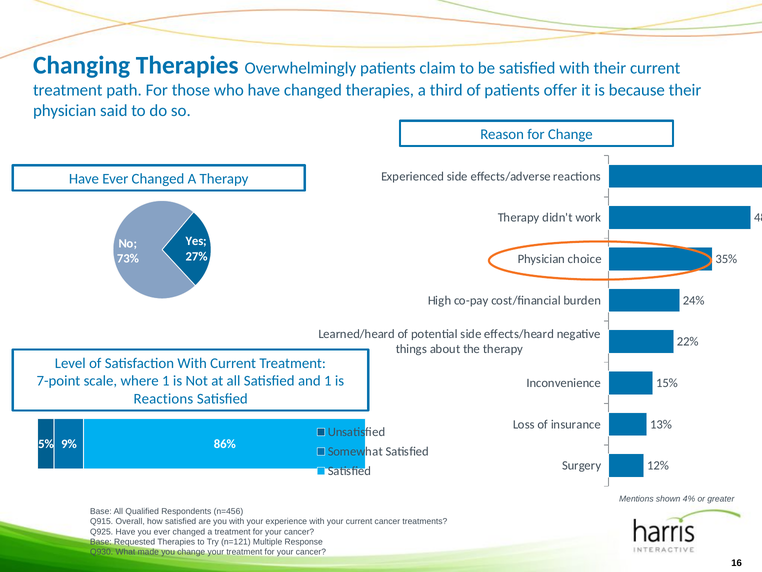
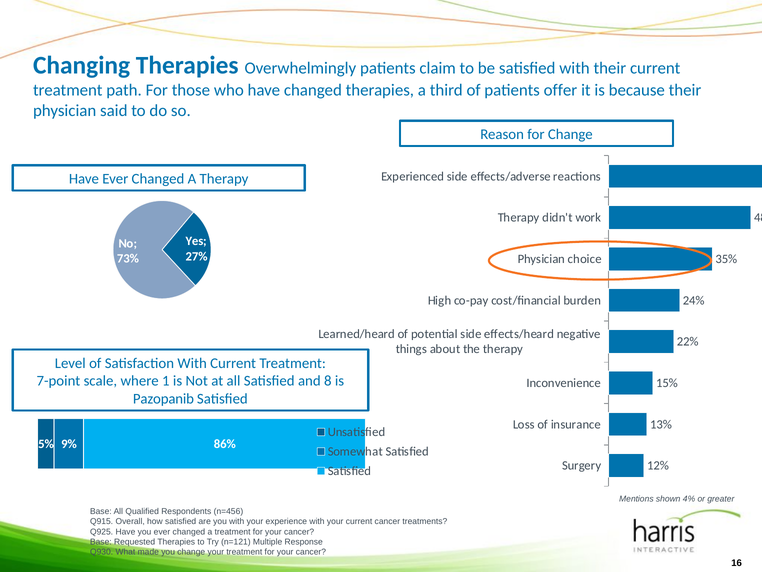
and 1: 1 -> 8
Reactions at (163, 399): Reactions -> Pazopanib
